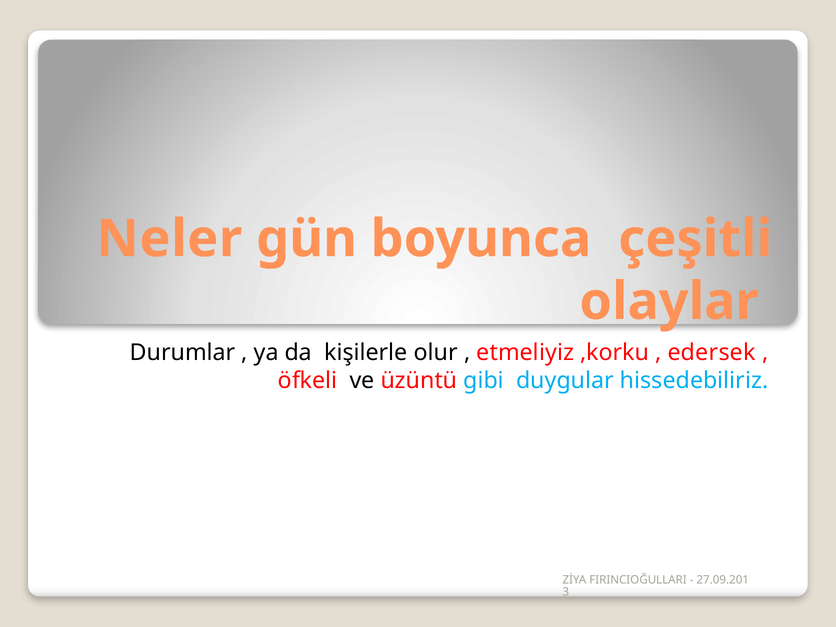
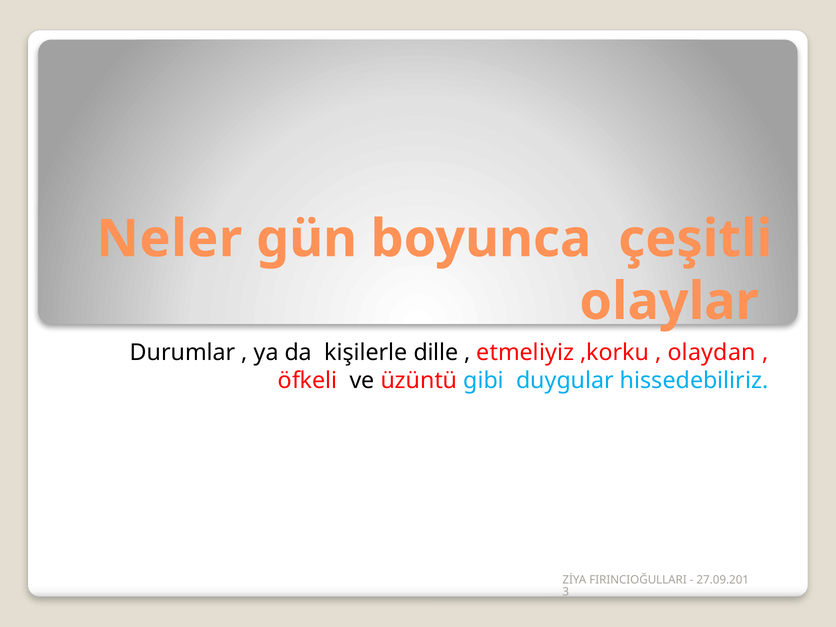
olur: olur -> dille
edersek: edersek -> olaydan
